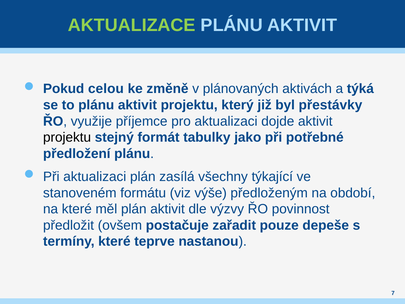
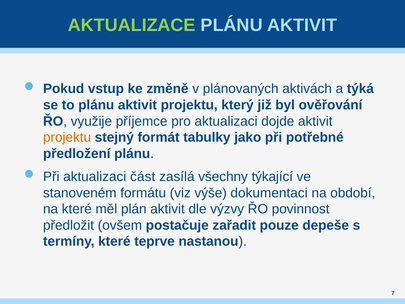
celou: celou -> vstup
přestávky: přestávky -> ověřování
projektu at (67, 137) colour: black -> orange
aktualizaci plán: plán -> část
předloženým: předloženým -> dokumentaci
